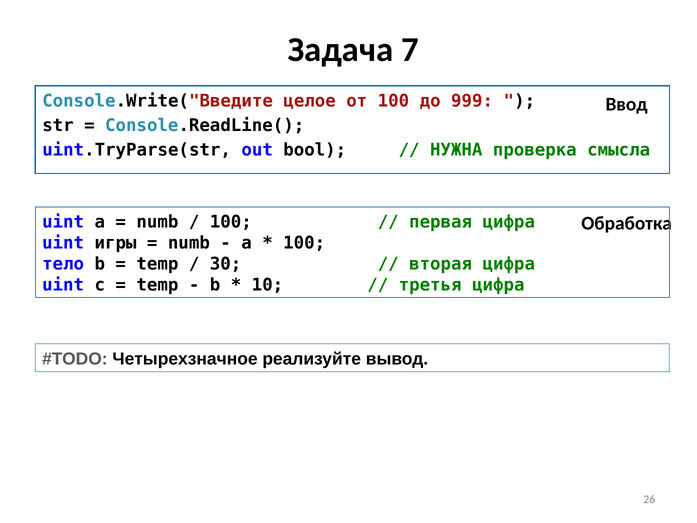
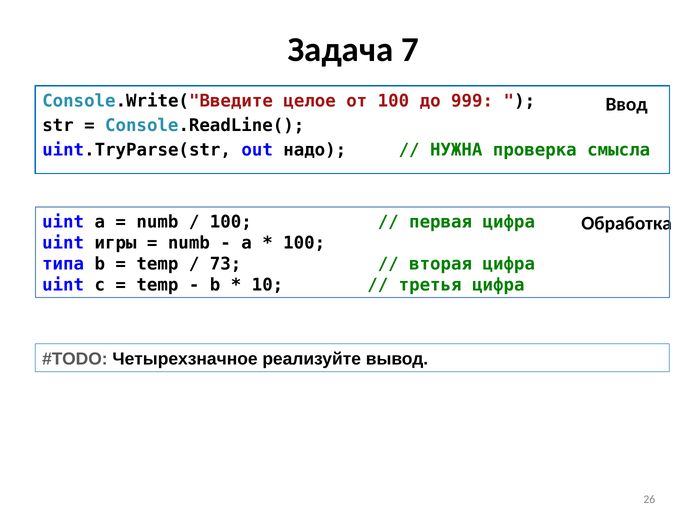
bool: bool -> надо
тело: тело -> типа
30: 30 -> 73
